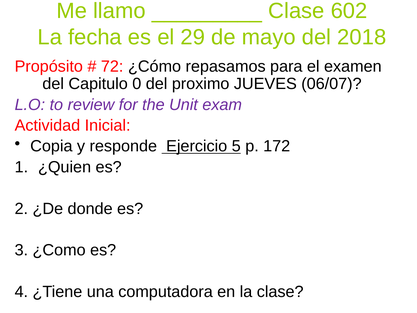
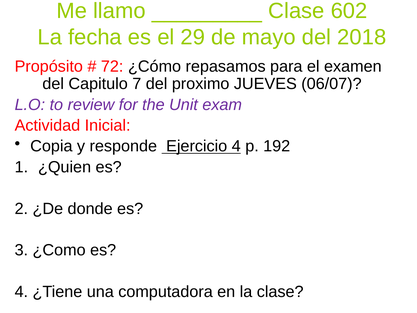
0: 0 -> 7
Ejercicio 5: 5 -> 4
172: 172 -> 192
